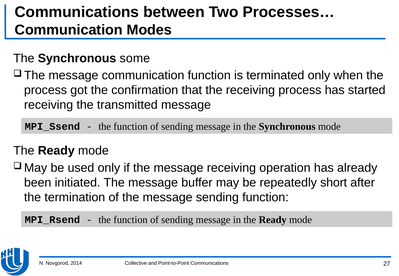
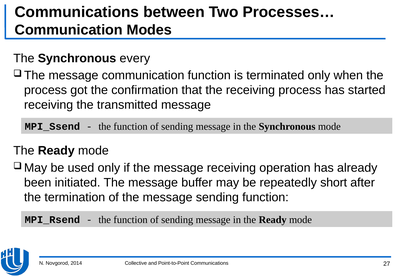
some: some -> every
